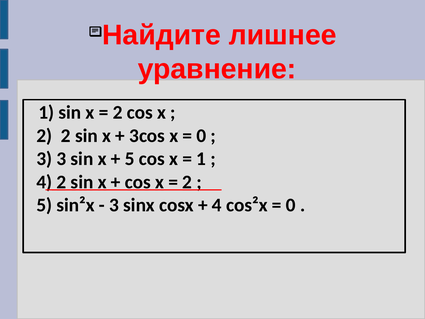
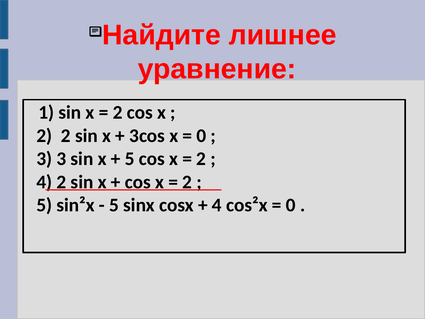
1 at (201, 159): 1 -> 2
3 at (114, 205): 3 -> 5
